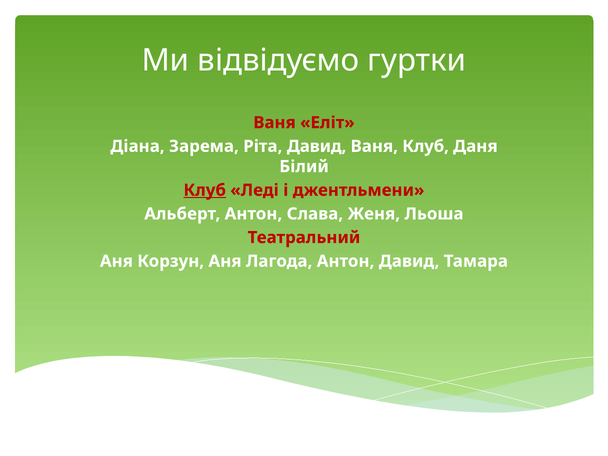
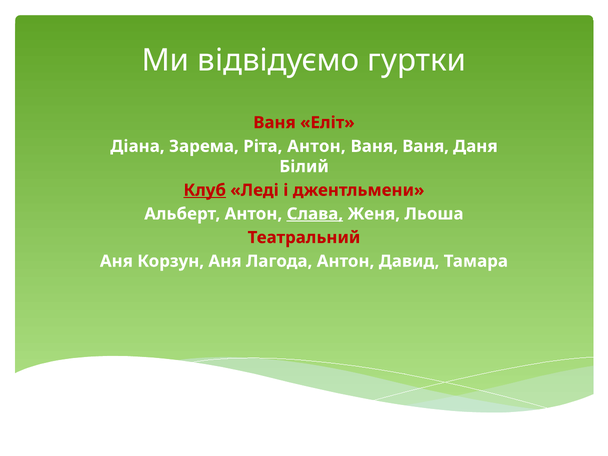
Ріта Давид: Давид -> Антон
Ваня Клуб: Клуб -> Ваня
Слава underline: none -> present
